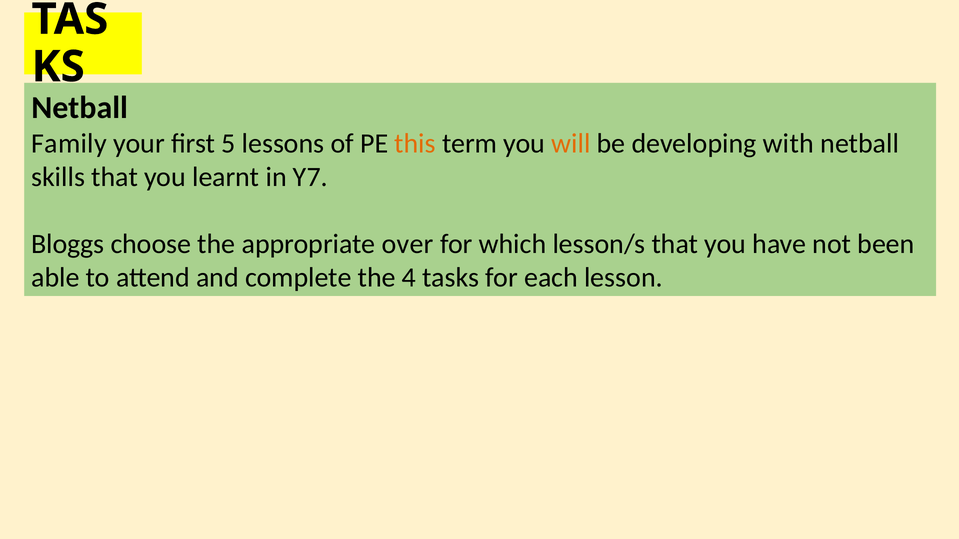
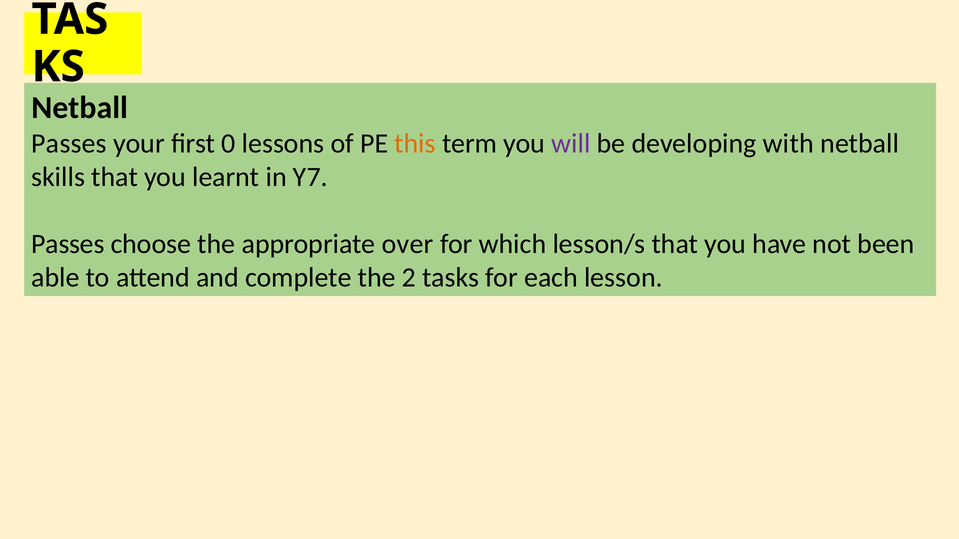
Family at (69, 143): Family -> Passes
5: 5 -> 0
will colour: orange -> purple
Bloggs at (68, 244): Bloggs -> Passes
4: 4 -> 2
